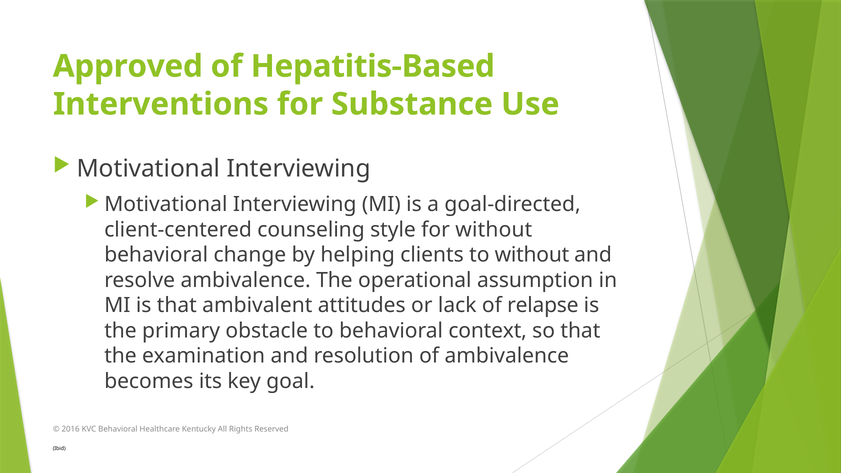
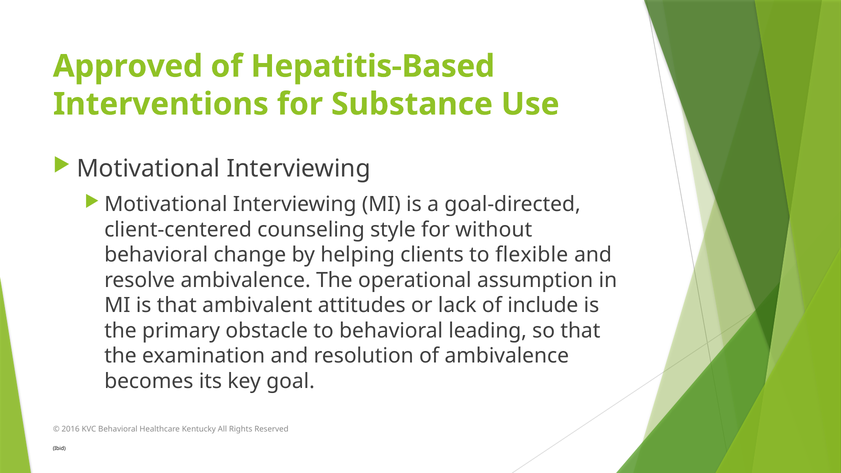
to without: without -> flexible
relapse: relapse -> include
context: context -> leading
